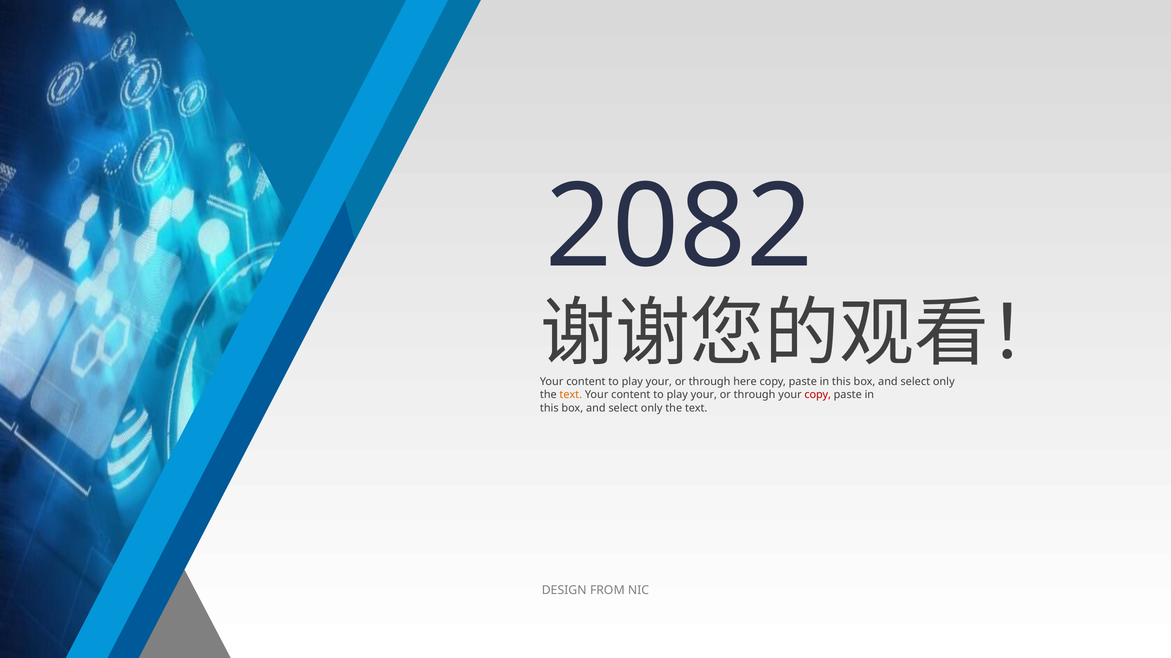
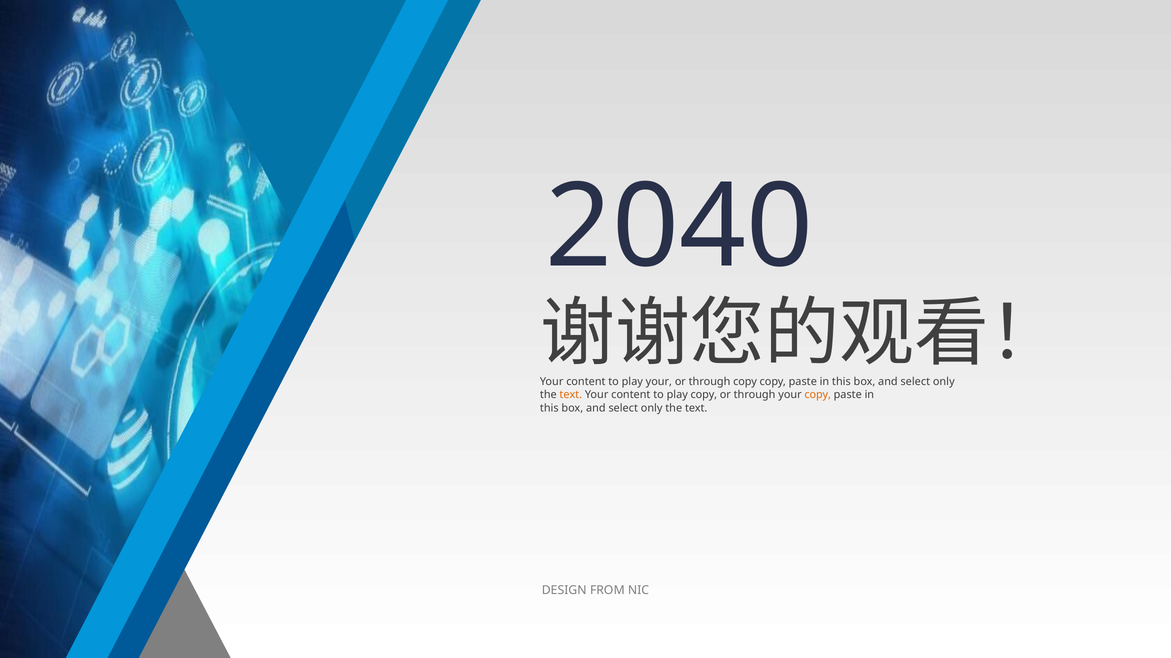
2082: 2082 -> 2040
through here: here -> copy
your at (704, 395): your -> copy
copy at (818, 395) colour: red -> orange
